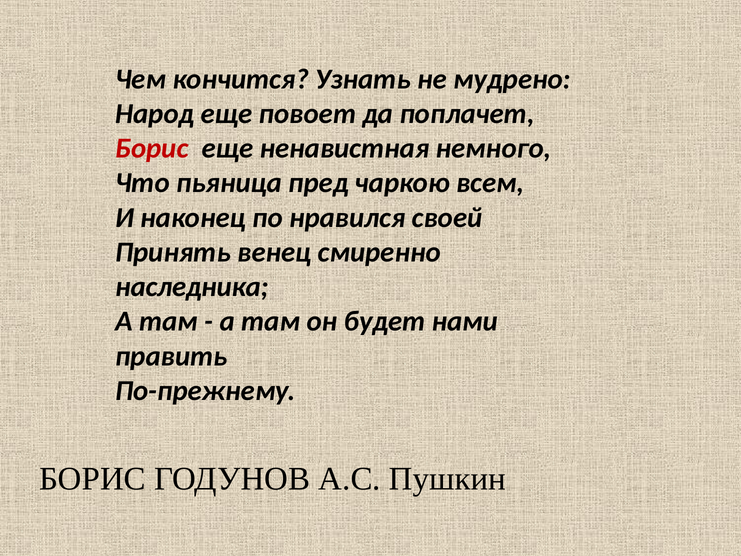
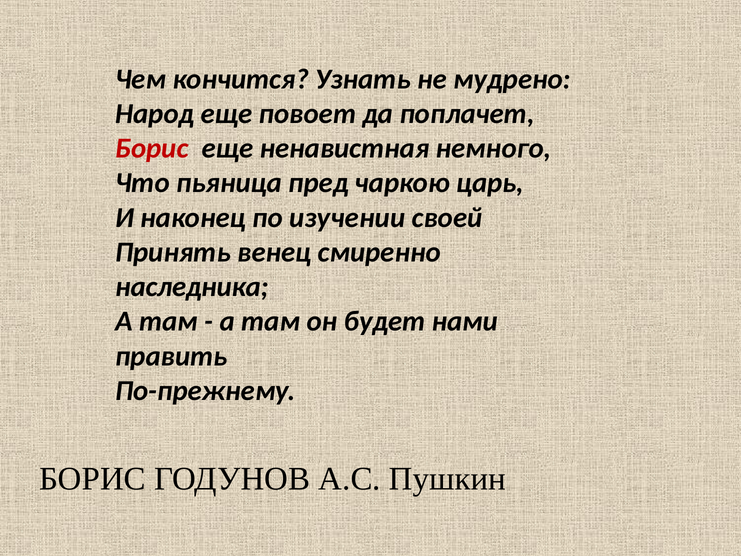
всем: всем -> царь
нравился: нравился -> изучении
